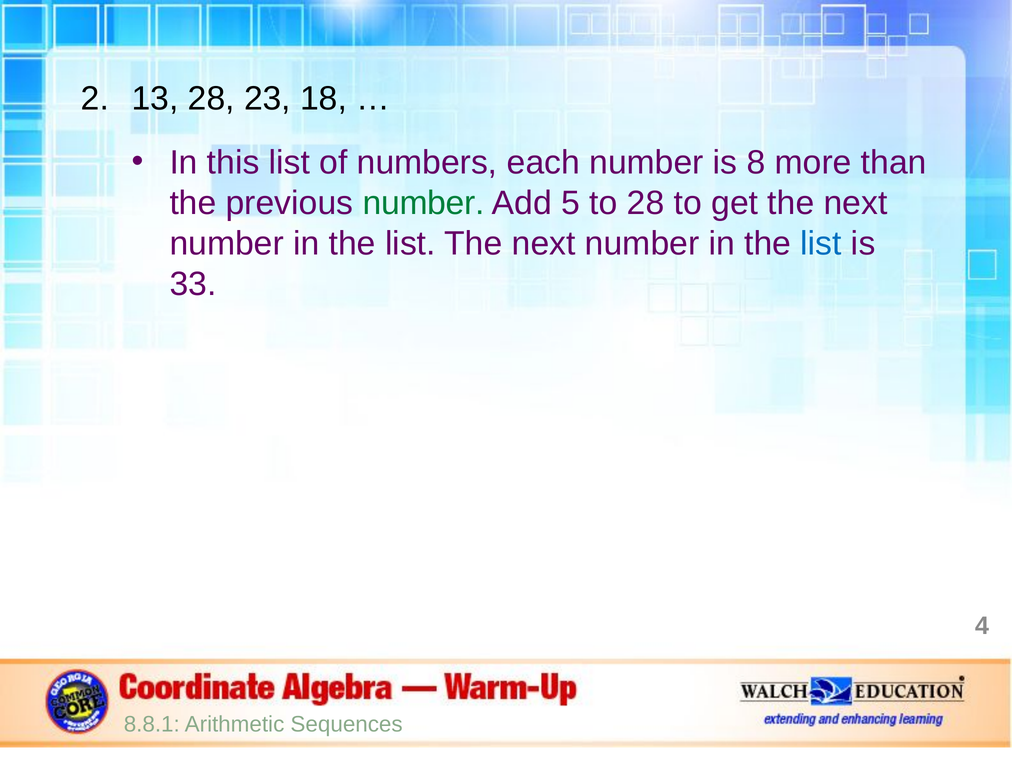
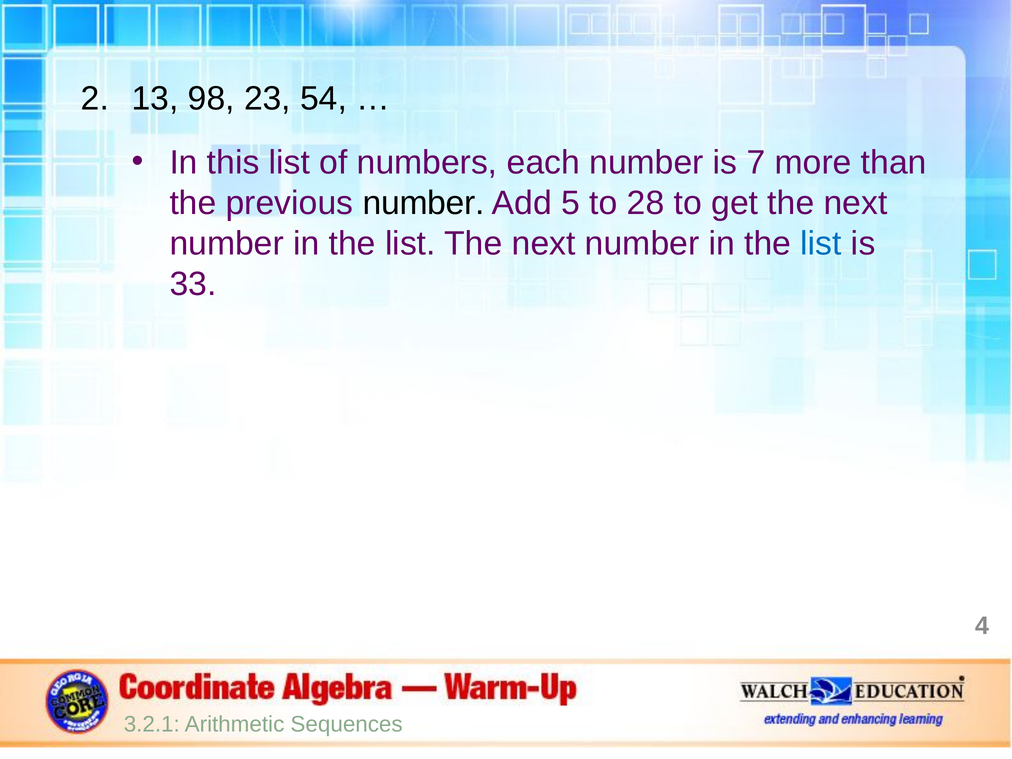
13 28: 28 -> 98
18: 18 -> 54
8: 8 -> 7
number at (424, 203) colour: green -> black
8.8.1: 8.8.1 -> 3.2.1
